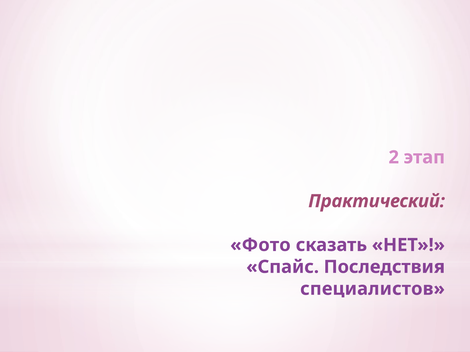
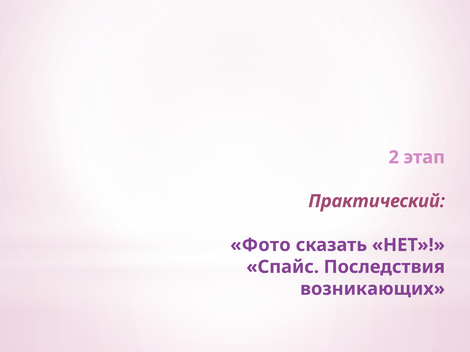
специалистов: специалистов -> возникающих
